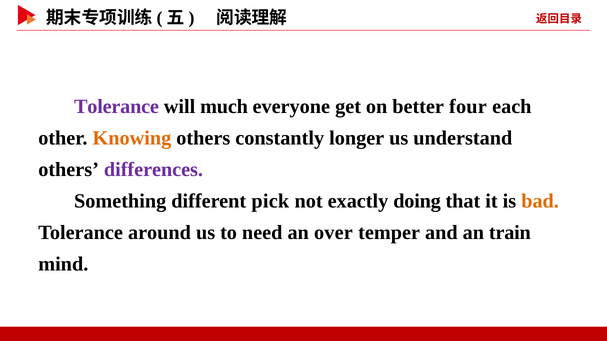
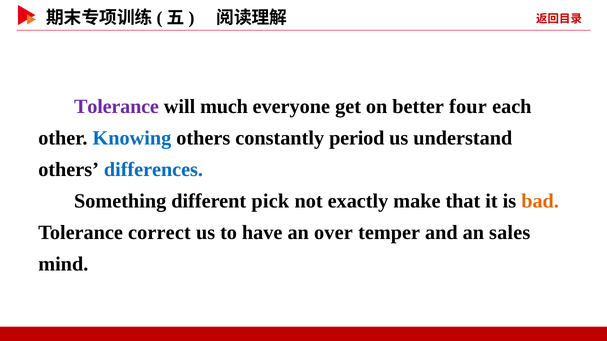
Knowing colour: orange -> blue
longer: longer -> period
differences colour: purple -> blue
doing: doing -> make
around: around -> correct
need: need -> have
train: train -> sales
